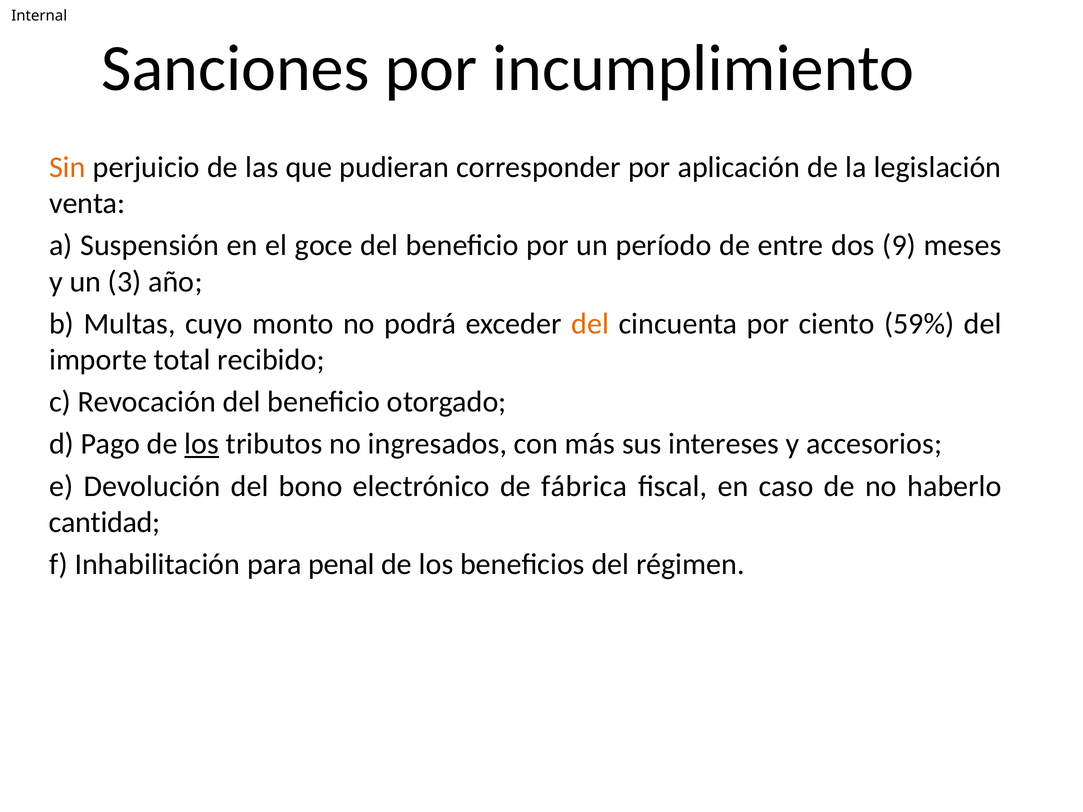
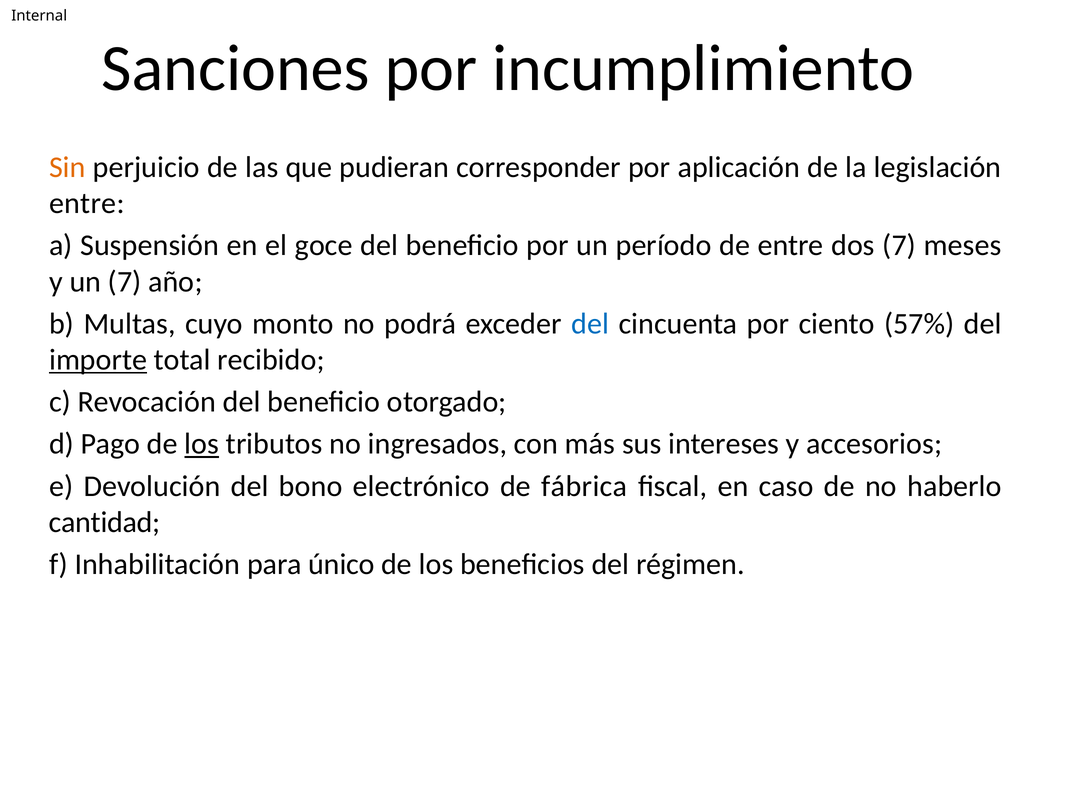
venta at (87, 203): venta -> entre
dos 9: 9 -> 7
un 3: 3 -> 7
del at (590, 324) colour: orange -> blue
59%: 59% -> 57%
importe underline: none -> present
penal: penal -> único
